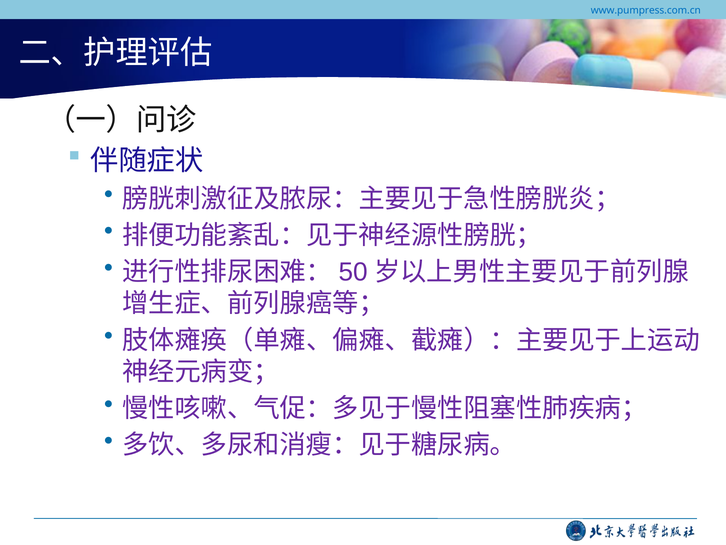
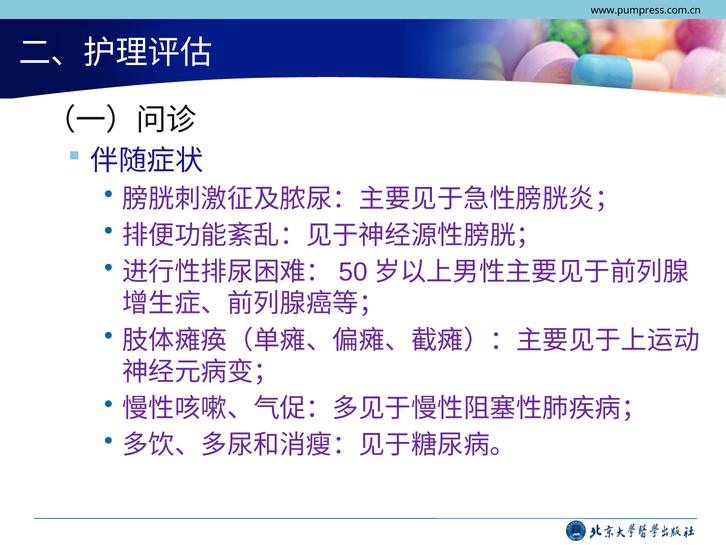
www.pumpress.com.cn colour: blue -> black
